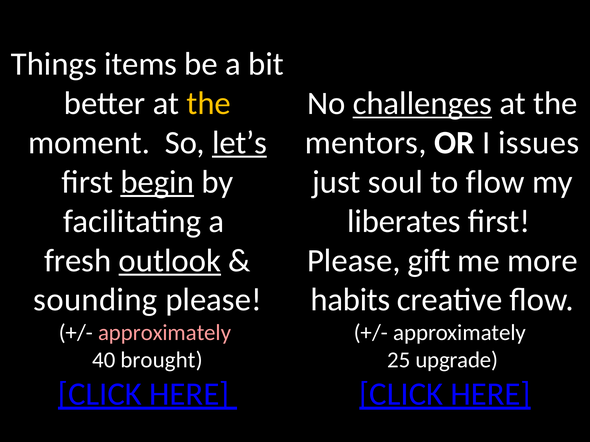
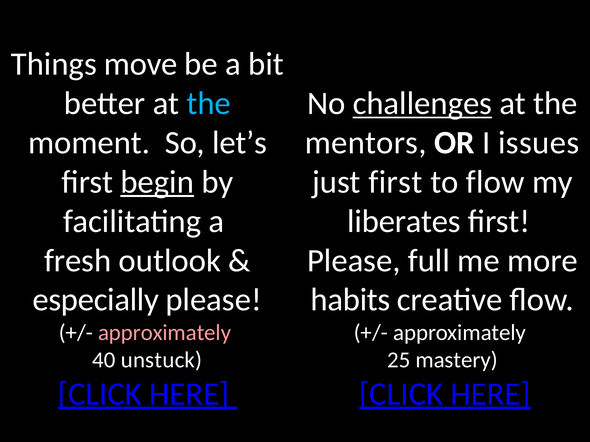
items: items -> move
the at (209, 104) colour: yellow -> light blue
let’s underline: present -> none
just soul: soul -> first
outlook underline: present -> none
gift: gift -> full
sounding: sounding -> especially
brought: brought -> unstuck
upgrade: upgrade -> mastery
